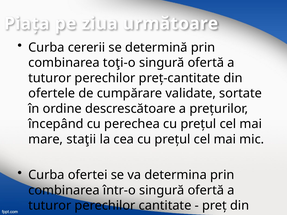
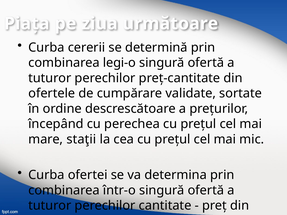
toţi-o: toţi-o -> legi-o
